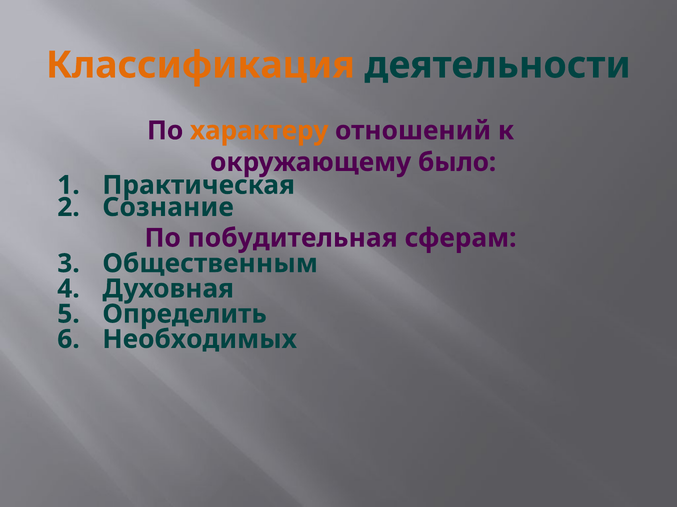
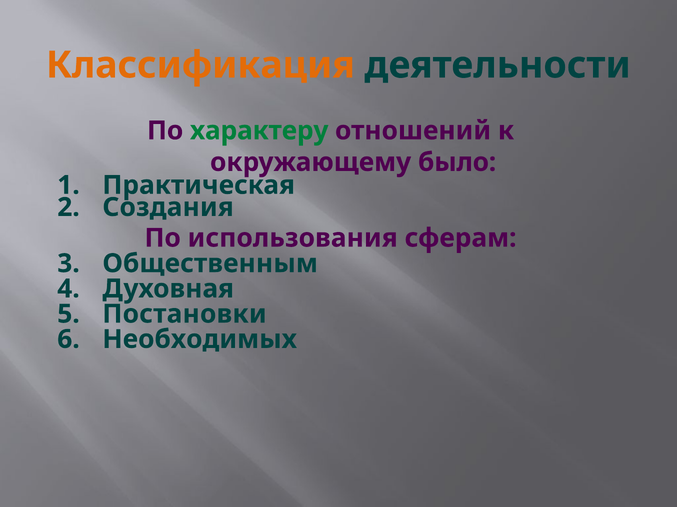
характеру colour: orange -> green
Сознание: Сознание -> Создания
побудительная: побудительная -> использования
Определить: Определить -> Постановки
